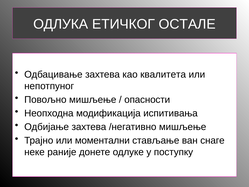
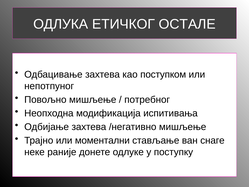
квалитета: квалитета -> поступком
опасности: опасности -> потребног
